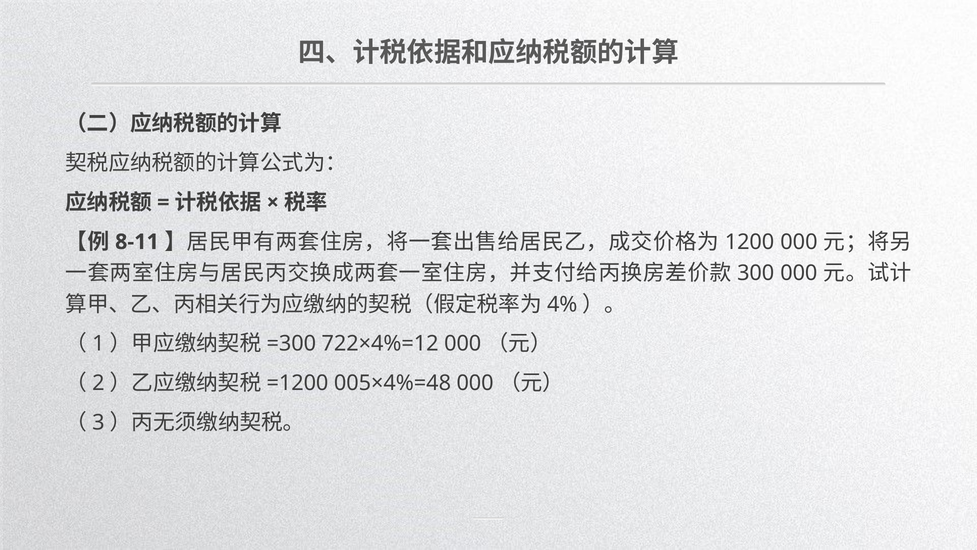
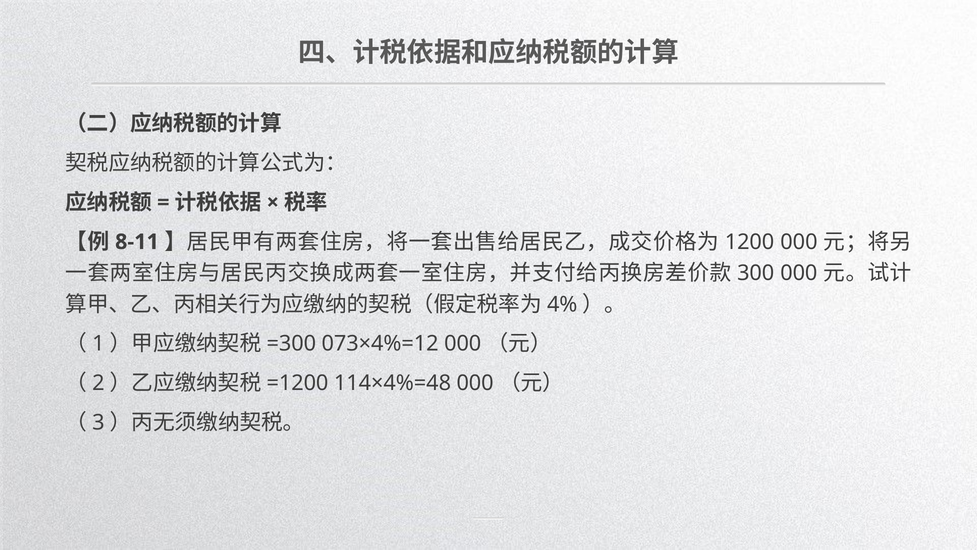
722×4%=12: 722×4%=12 -> 073×4%=12
005×4%=48: 005×4%=48 -> 114×4%=48
